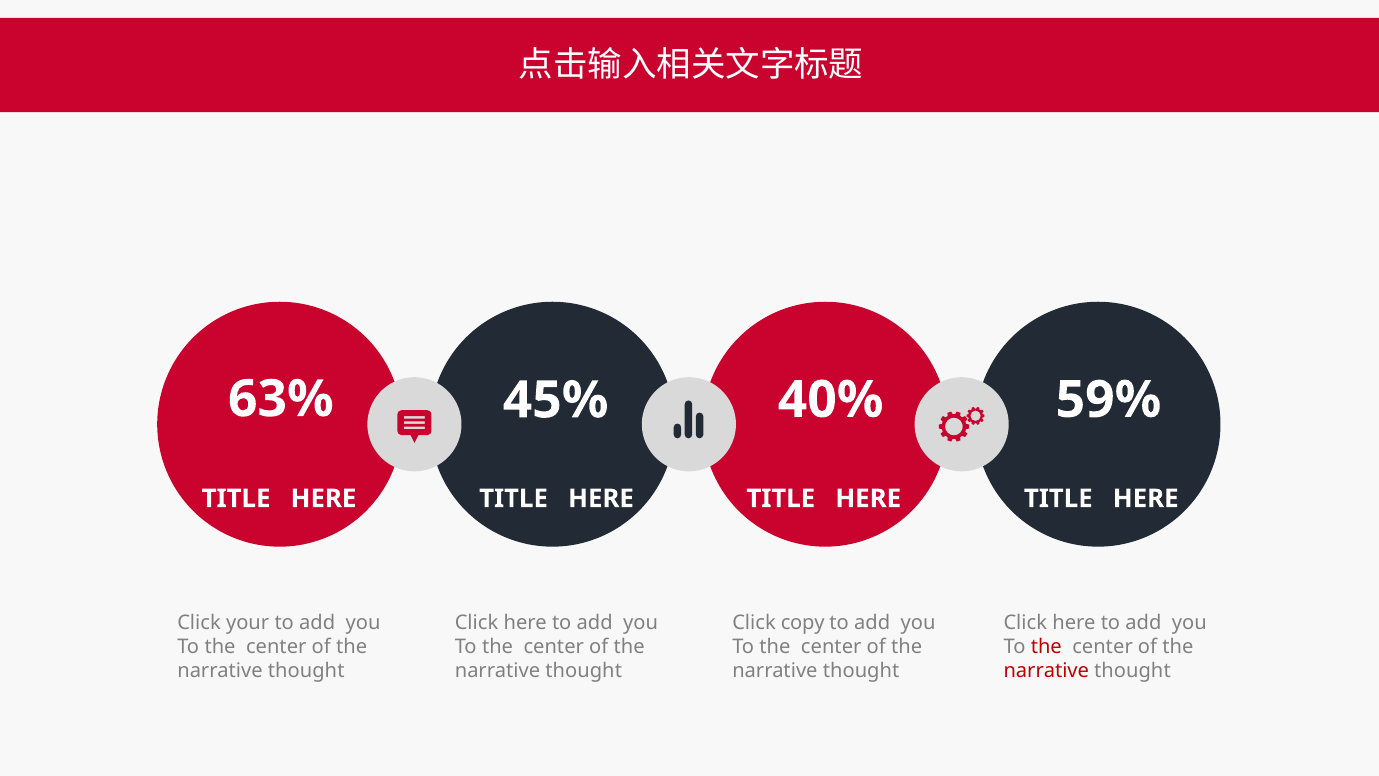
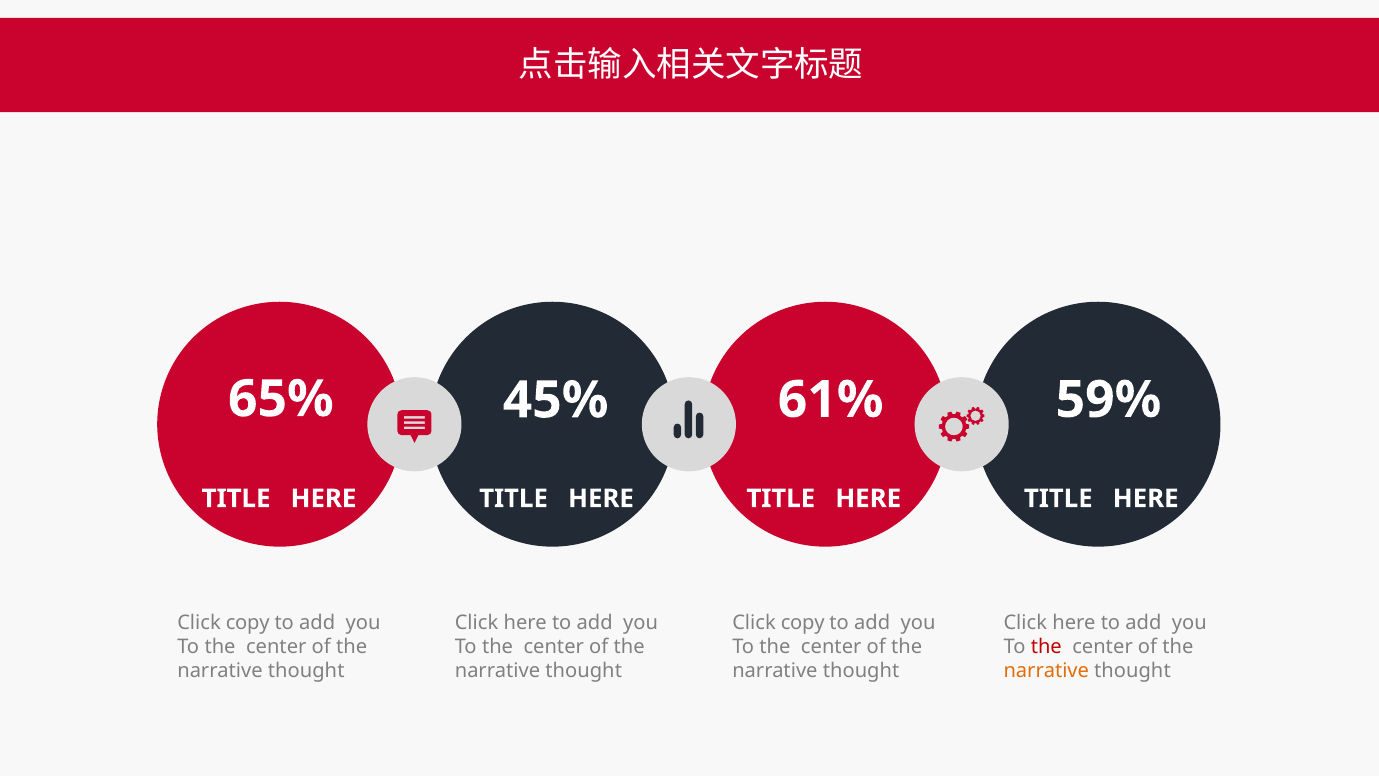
63%: 63% -> 65%
40%: 40% -> 61%
your at (248, 623): your -> copy
narrative at (1046, 671) colour: red -> orange
